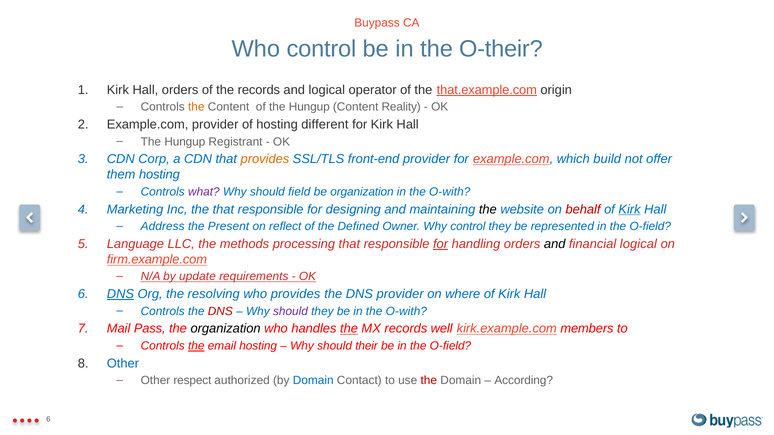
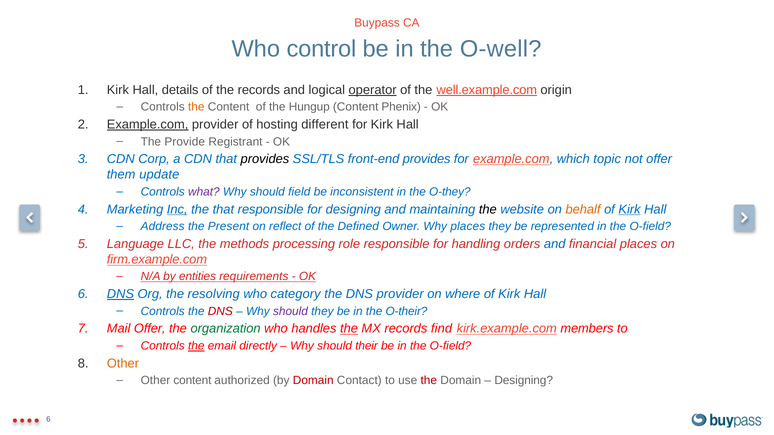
O-their: O-their -> O-well
Hall orders: orders -> details
operator underline: none -> present
that.example.com: that.example.com -> well.example.com
Reality: Reality -> Phenix
Example.com at (148, 125) underline: none -> present
Hungup at (185, 142): Hungup -> Provide
provides at (265, 159) colour: orange -> black
front-end provider: provider -> provides
build: build -> topic
them hosting: hosting -> update
be organization: organization -> inconsistent
O-with at (450, 192): O-with -> O-they
Inc underline: none -> present
behalf colour: red -> orange
Why control: control -> places
processing that: that -> role
for at (441, 244) underline: present -> none
and at (555, 244) colour: black -> blue
financial logical: logical -> places
update: update -> entities
who provides: provides -> category
be in the O-with: O-with -> O-their
Mail Pass: Pass -> Offer
organization at (226, 329) colour: black -> green
well: well -> find
email hosting: hosting -> directly
Other at (123, 364) colour: blue -> orange
Other respect: respect -> content
Domain at (313, 381) colour: blue -> red
According at (524, 381): According -> Designing
